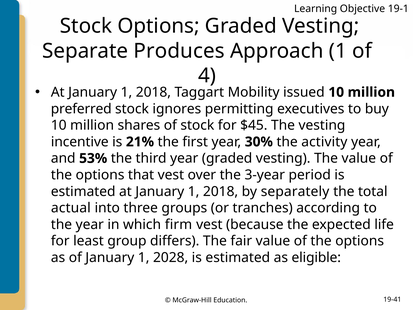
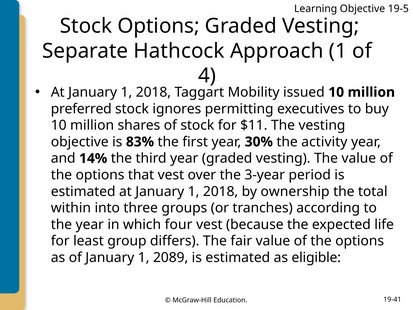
19-1: 19-1 -> 19-5
Produces: Produces -> Hathcock
$45: $45 -> $11
incentive at (80, 142): incentive -> objective
21%: 21% -> 83%
53%: 53% -> 14%
separately: separately -> ownership
actual: actual -> within
firm: firm -> four
2028: 2028 -> 2089
